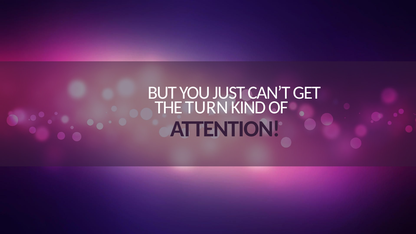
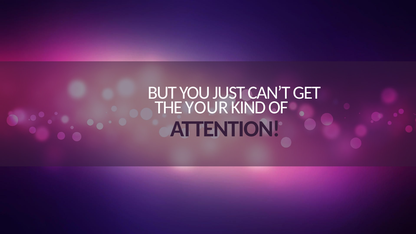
TURN: TURN -> YOUR
